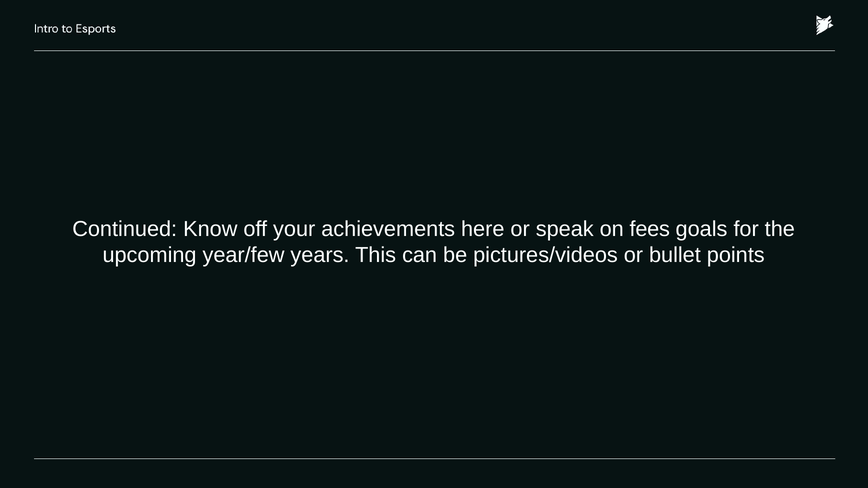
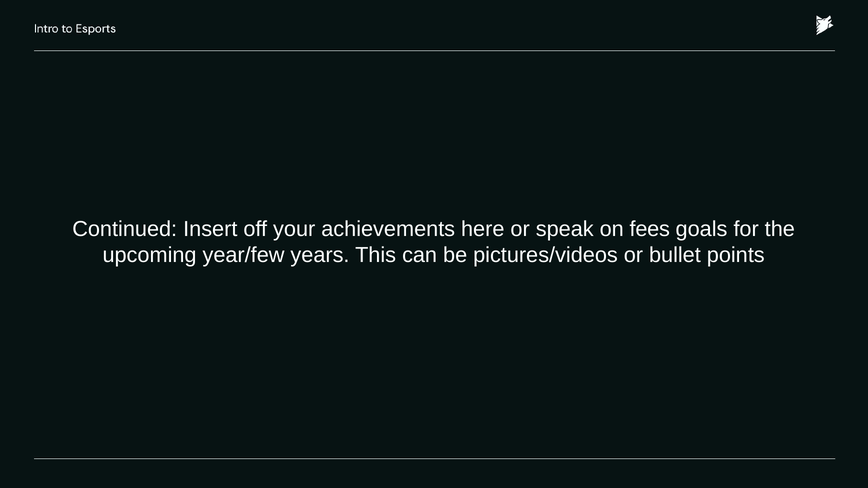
Know: Know -> Insert
